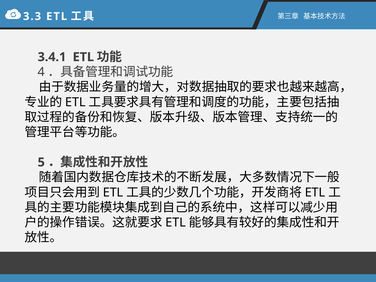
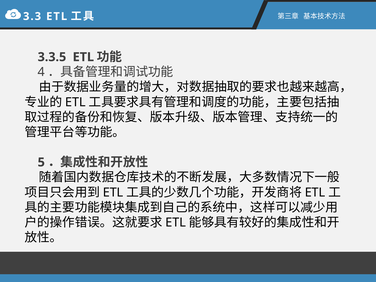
3.4.1: 3.4.1 -> 3.3.5
